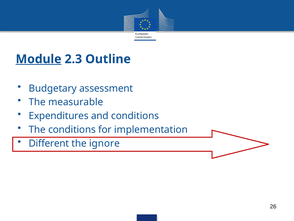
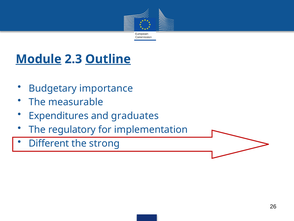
Outline underline: none -> present
assessment: assessment -> importance
and conditions: conditions -> graduates
The conditions: conditions -> regulatory
ignore: ignore -> strong
